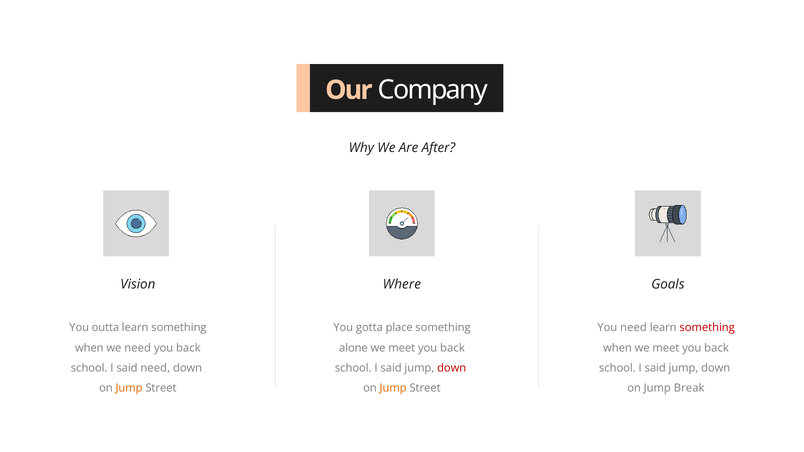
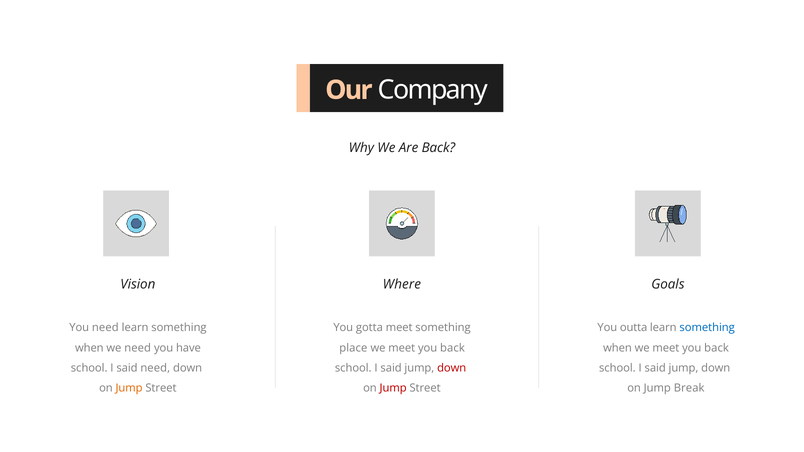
Are After: After -> Back
You outta: outta -> need
gotta place: place -> meet
You need: need -> outta
something at (707, 328) colour: red -> blue
back at (188, 348): back -> have
alone: alone -> place
Jump at (393, 388) colour: orange -> red
